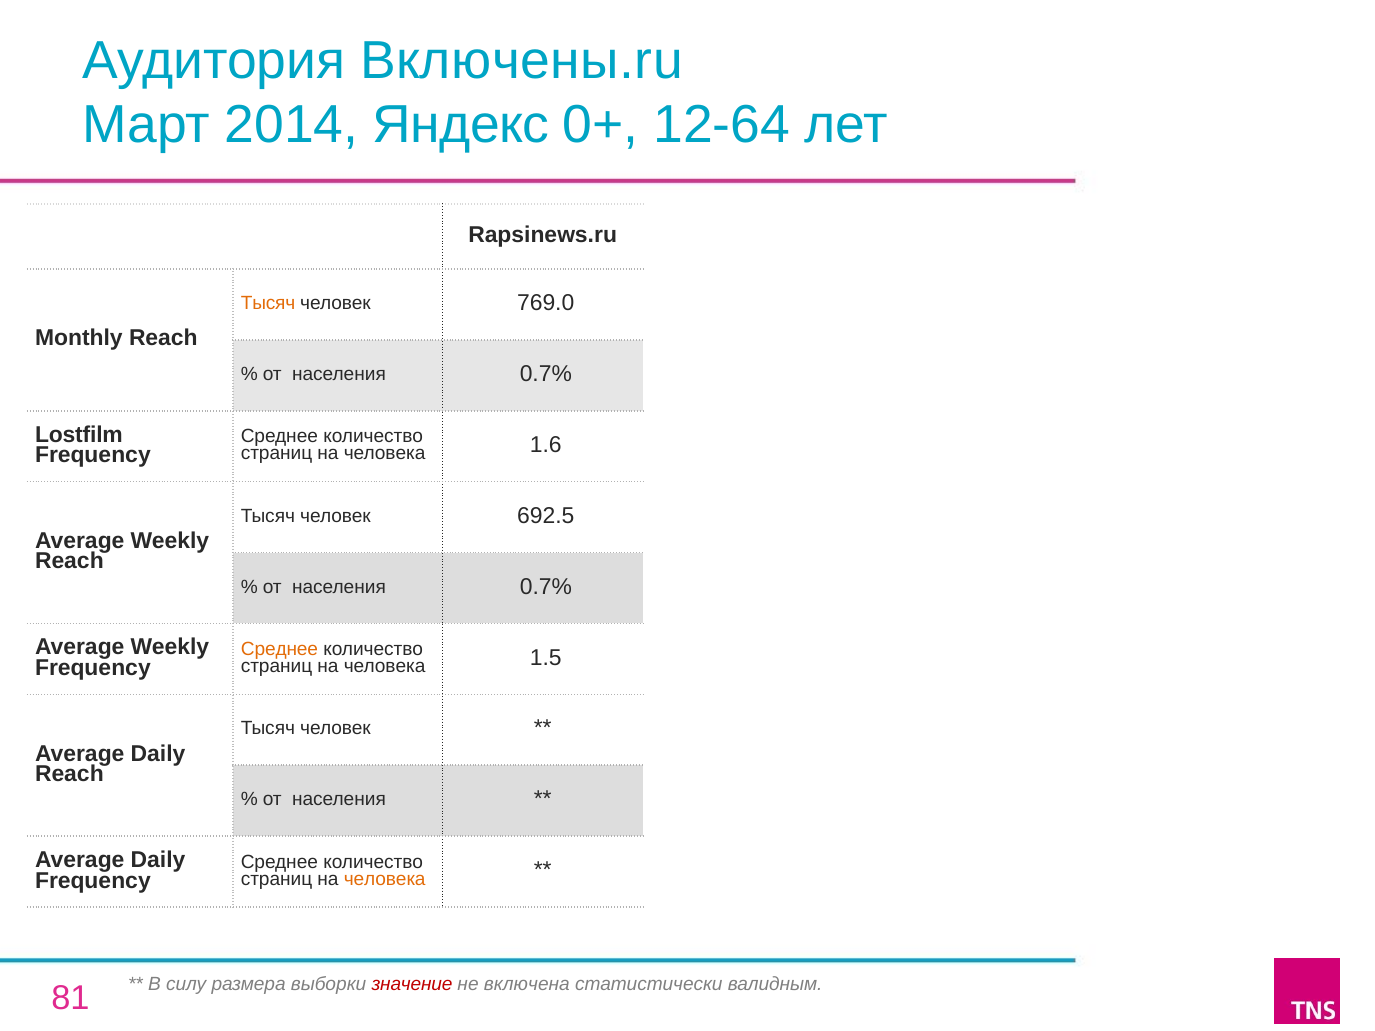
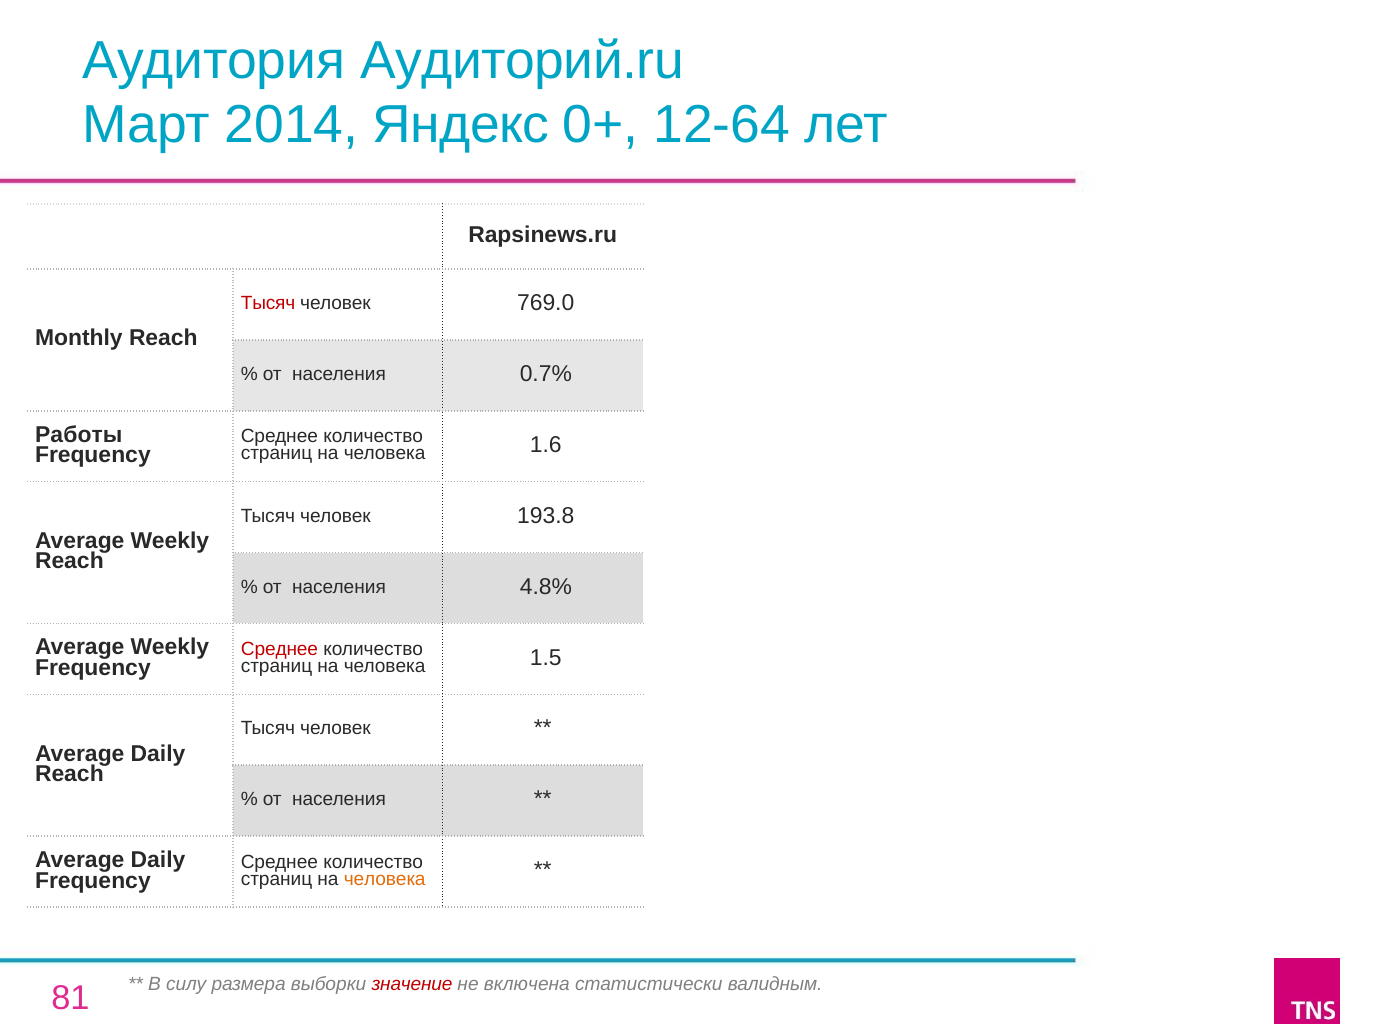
Включены.ru: Включены.ru -> Аудиторий.ru
Тысяч at (268, 303) colour: orange -> red
Lostfilm: Lostfilm -> Работы
692.5: 692.5 -> 193.8
0.7% at (546, 587): 0.7% -> 4.8%
Среднее at (279, 649) colour: orange -> red
